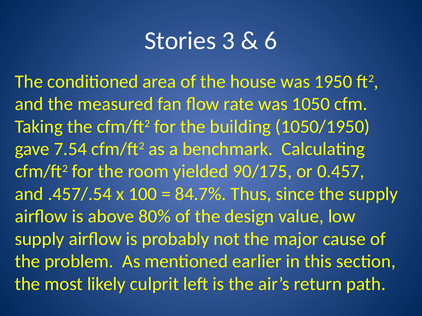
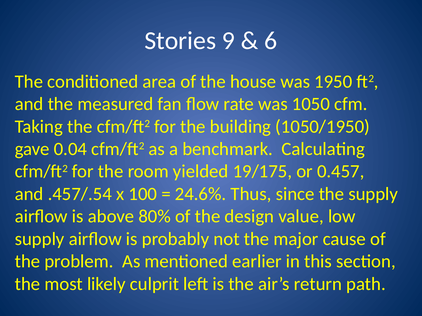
3: 3 -> 9
7.54: 7.54 -> 0.04
90/175: 90/175 -> 19/175
84.7%: 84.7% -> 24.6%
